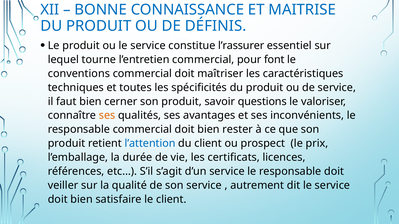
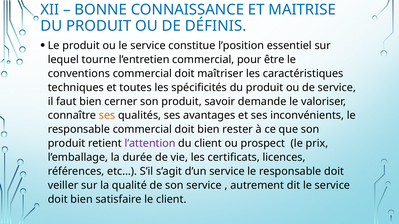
l’rassurer: l’rassurer -> l’position
font: font -> être
questions: questions -> demande
l’attention colour: blue -> purple
